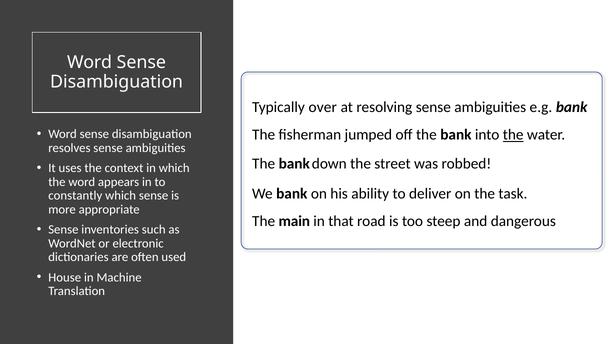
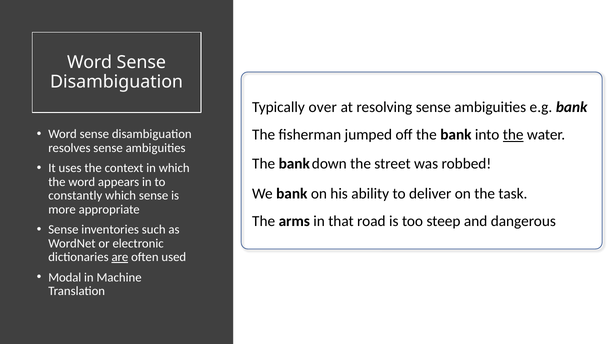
main: main -> arms
are underline: none -> present
House: House -> Modal
